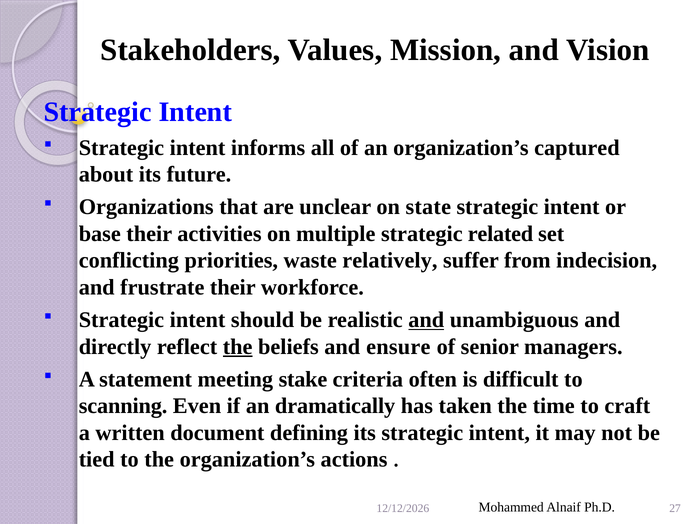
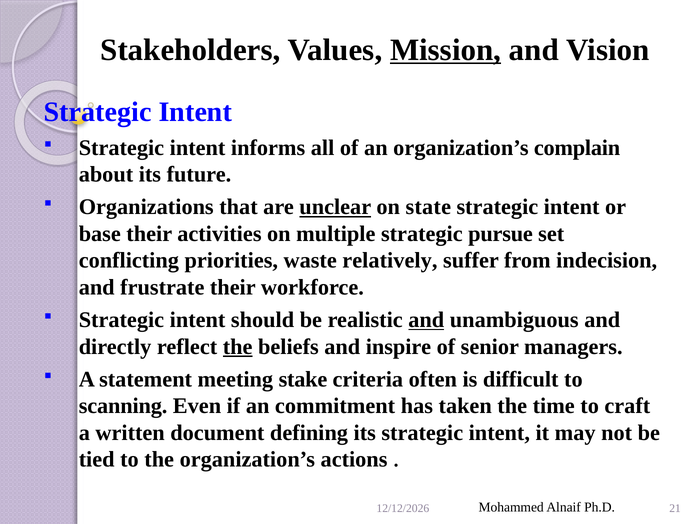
Mission underline: none -> present
captured: captured -> complain
unclear underline: none -> present
related: related -> pursue
ensure: ensure -> inspire
dramatically: dramatically -> commitment
27: 27 -> 21
